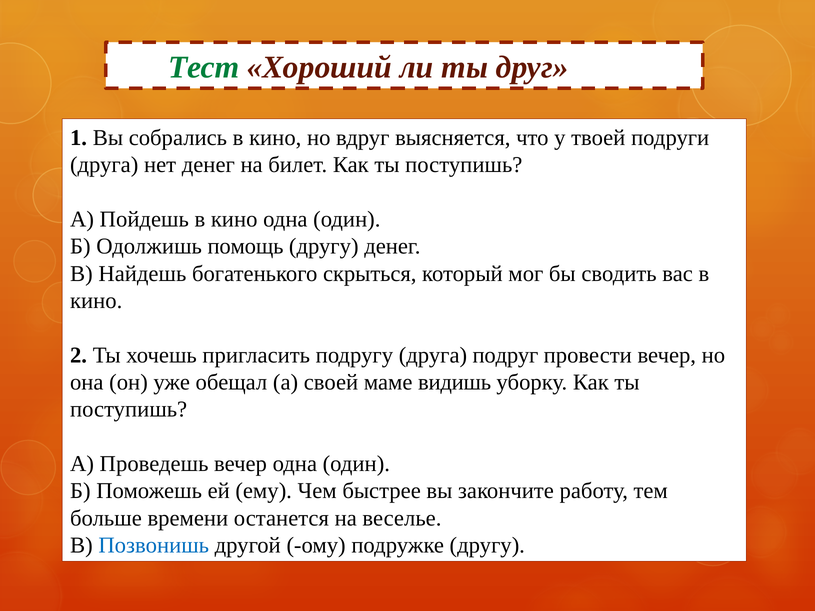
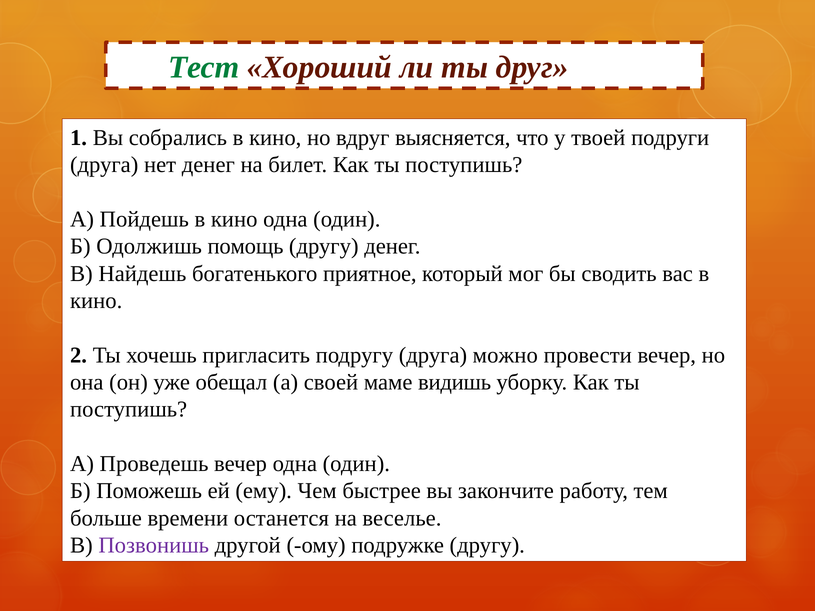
скрыться: скрыться -> приятное
подруг: подруг -> можно
Позвонишь colour: blue -> purple
